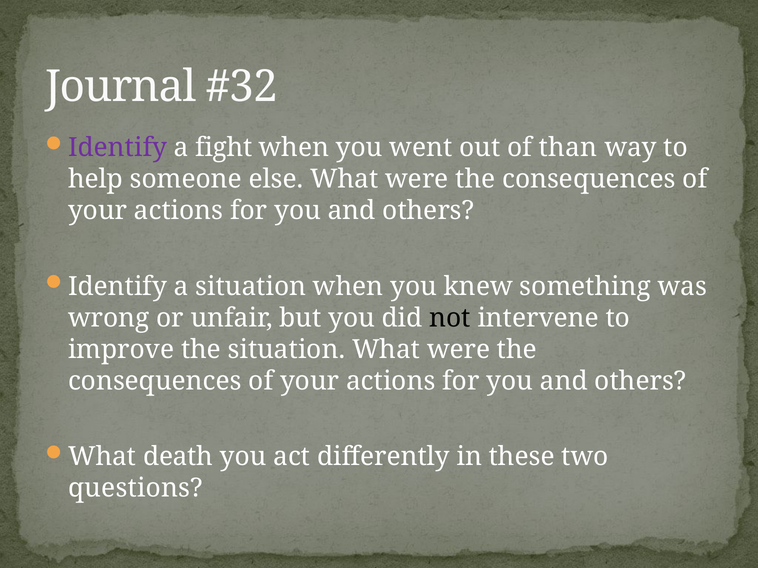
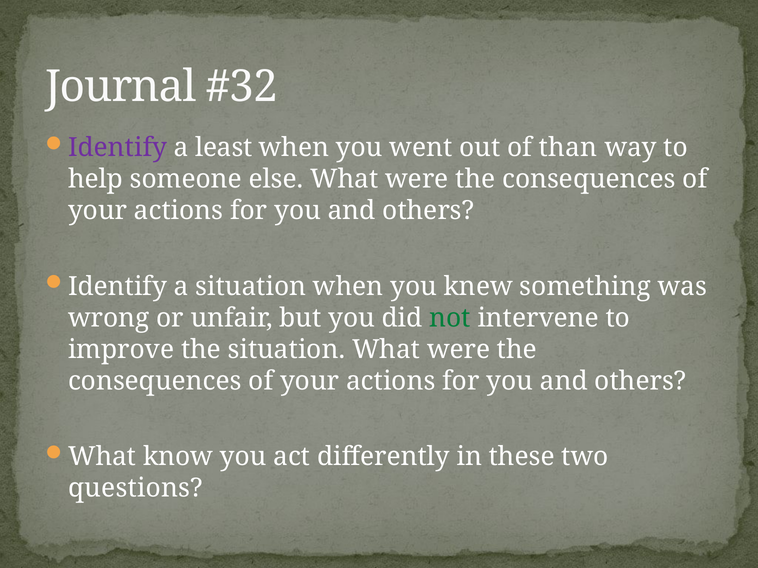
fight: fight -> least
not colour: black -> green
death: death -> know
